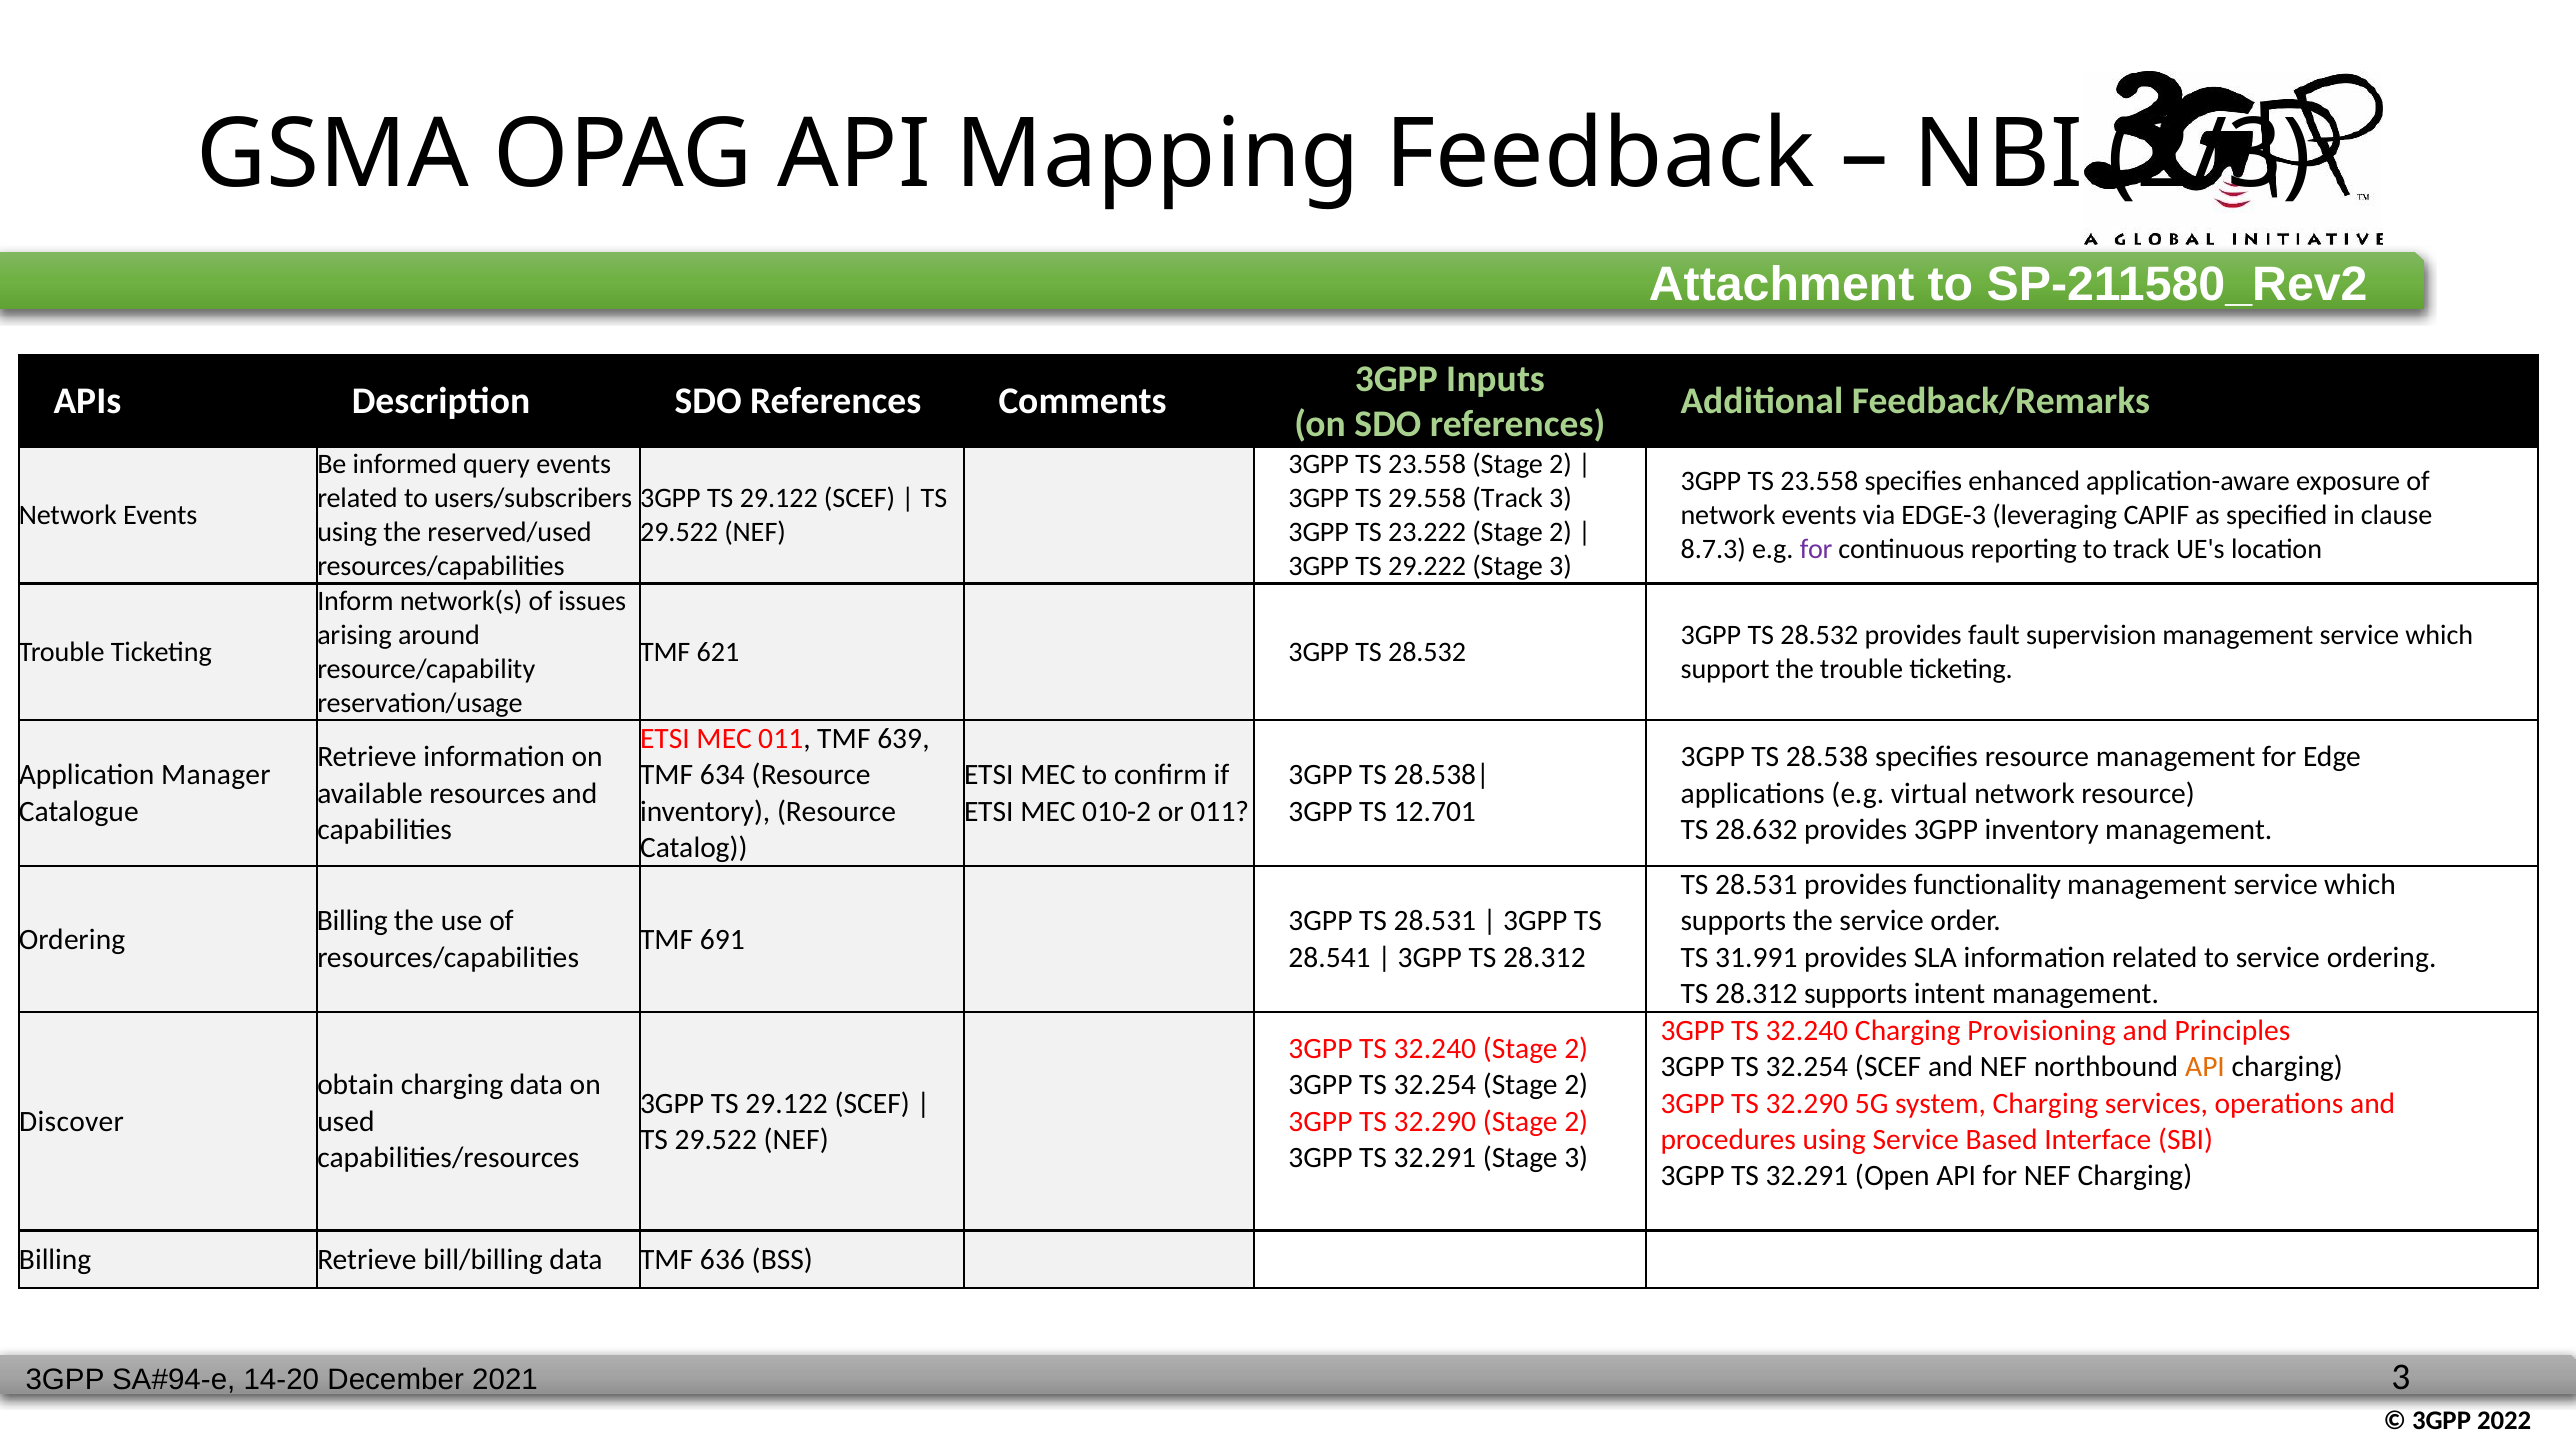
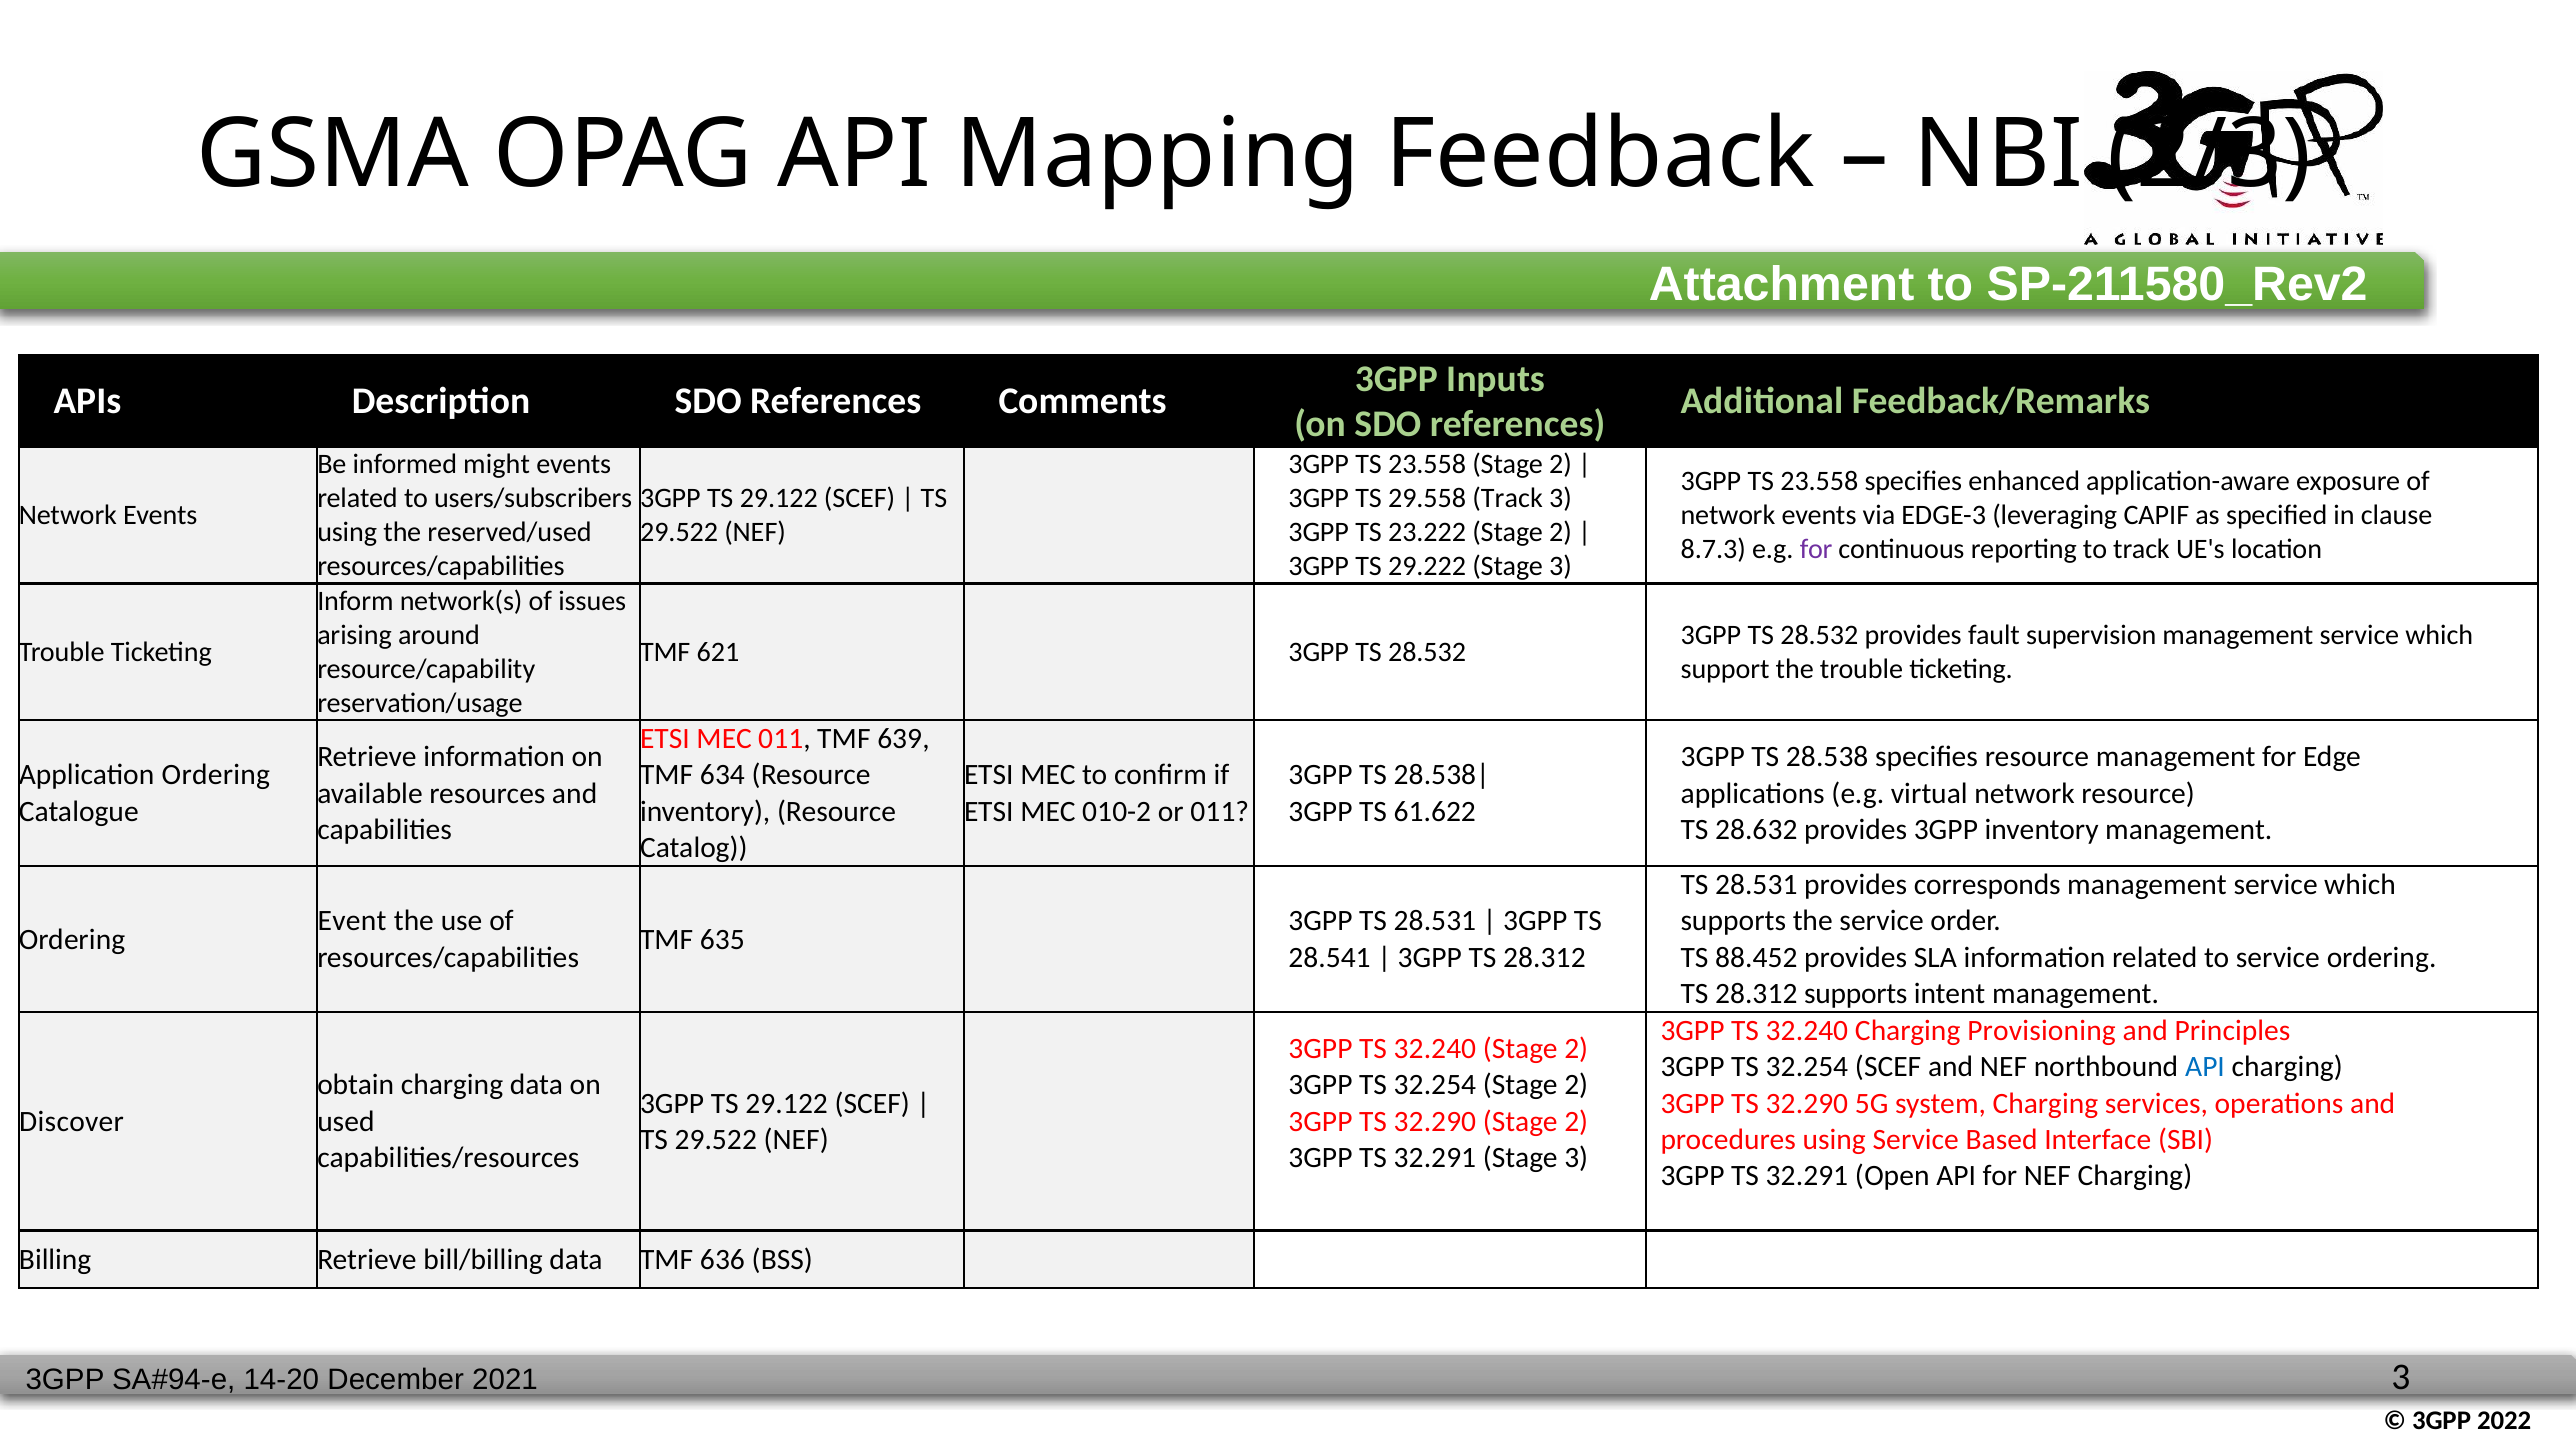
query: query -> might
Application Manager: Manager -> Ordering
12.701: 12.701 -> 61.622
functionality: functionality -> corresponds
Billing at (352, 921): Billing -> Event
691: 691 -> 635
31.991: 31.991 -> 88.452
API at (2205, 1067) colour: orange -> blue
